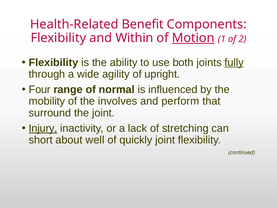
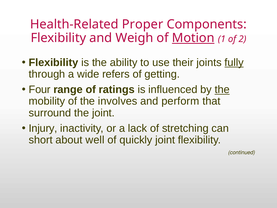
Benefit: Benefit -> Proper
Within: Within -> Weigh
both: both -> their
agility: agility -> refers
upright: upright -> getting
normal: normal -> ratings
the at (222, 90) underline: none -> present
Injury underline: present -> none
